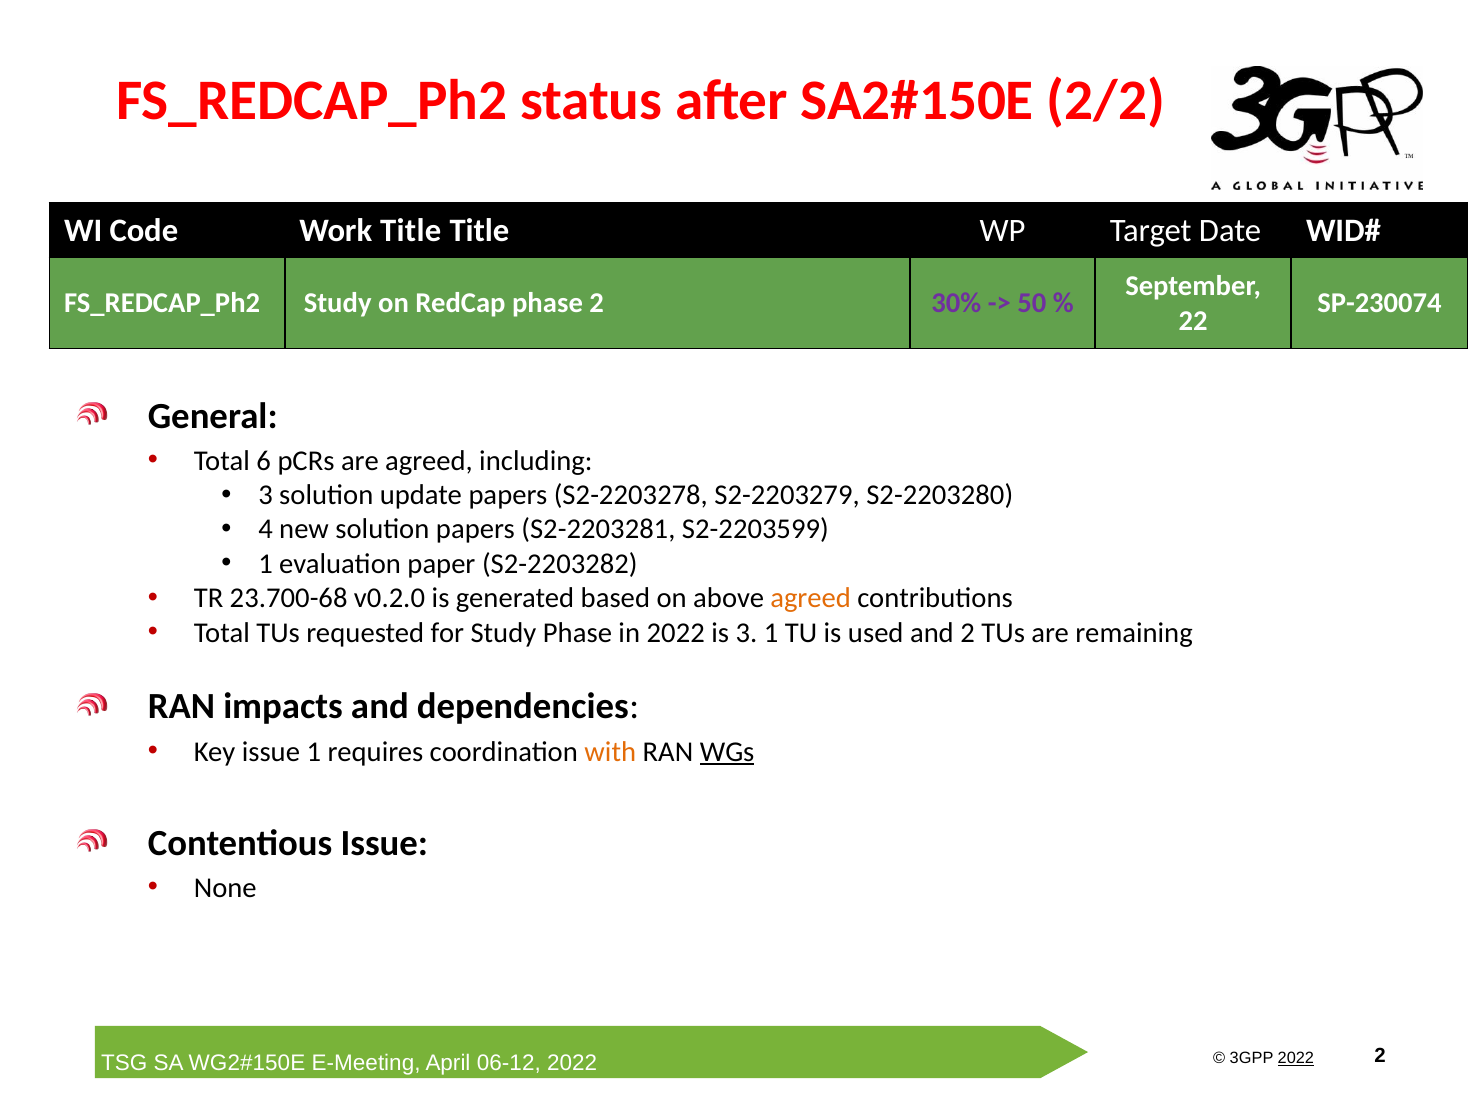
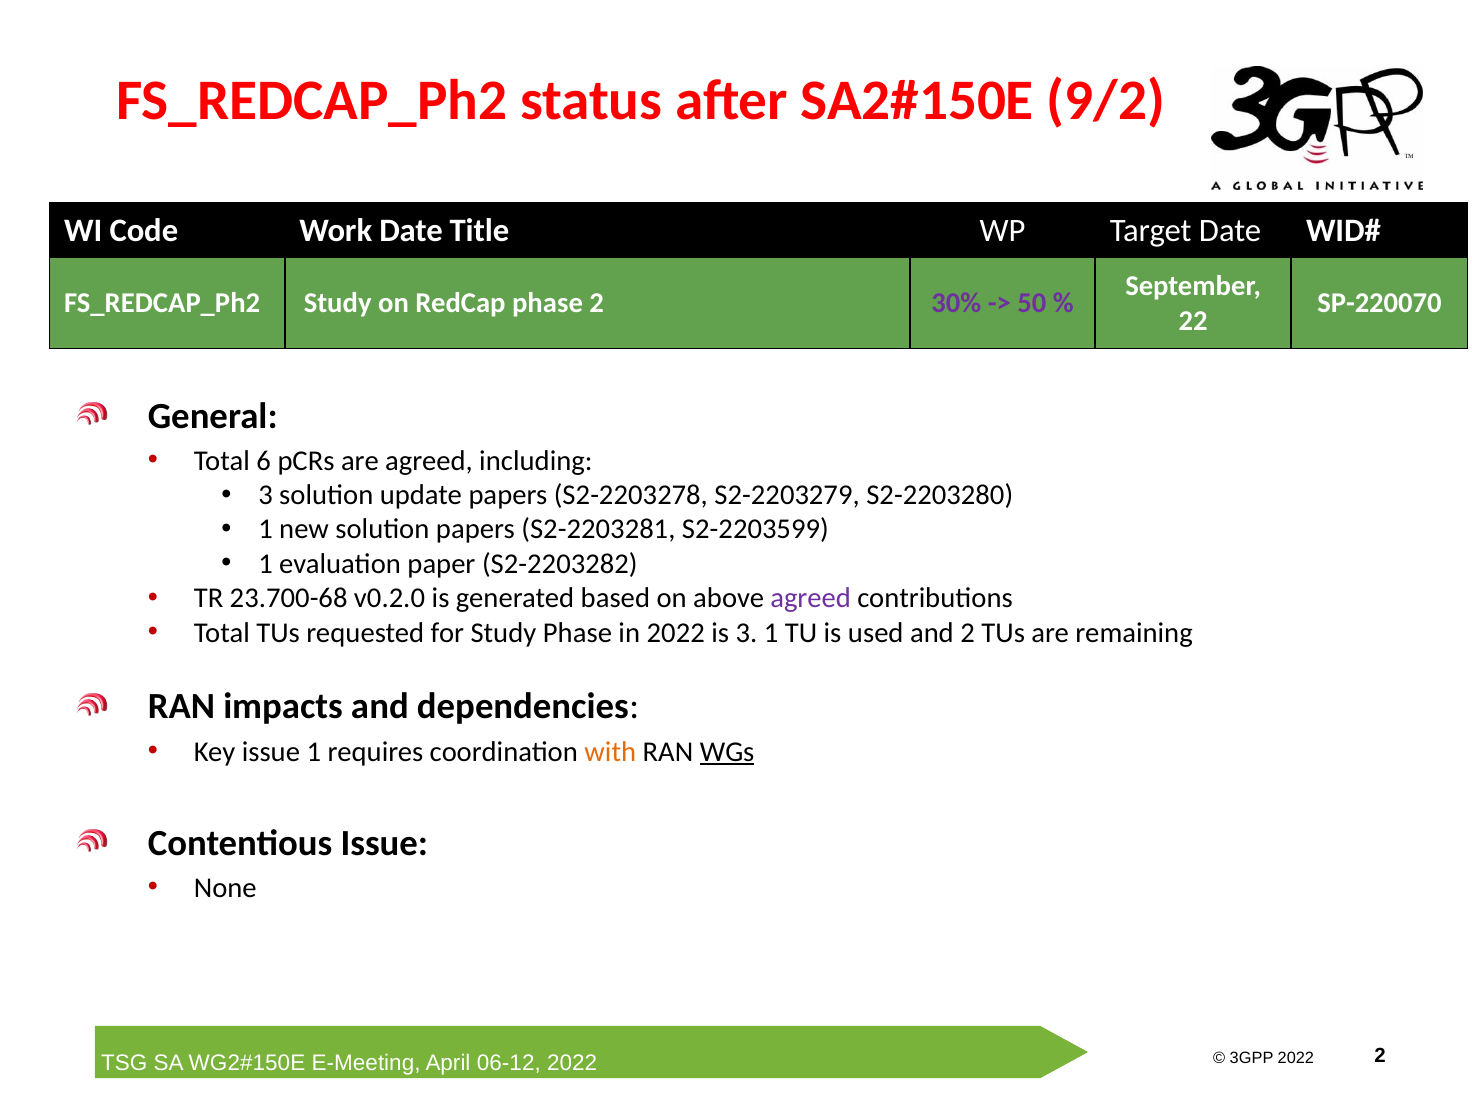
2/2: 2/2 -> 9/2
Work Title: Title -> Date
SP-230074: SP-230074 -> SP-220070
4 at (266, 530): 4 -> 1
agreed at (811, 598) colour: orange -> purple
2022 at (1296, 1059) underline: present -> none
